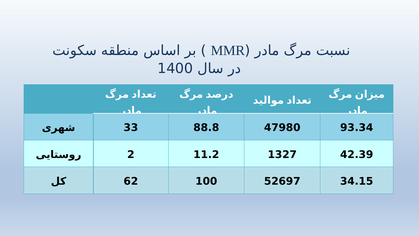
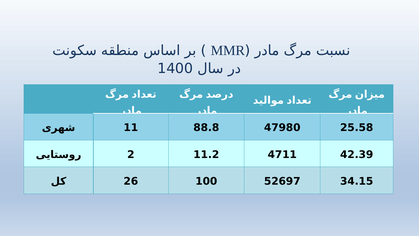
33: 33 -> 11
93.34: 93.34 -> 25.58
1327: 1327 -> 4711
62: 62 -> 26
